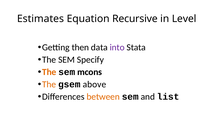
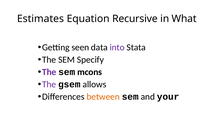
Level: Level -> What
then: then -> seen
The at (49, 72) colour: orange -> purple
The at (49, 85) colour: orange -> purple
above: above -> allows
list: list -> your
